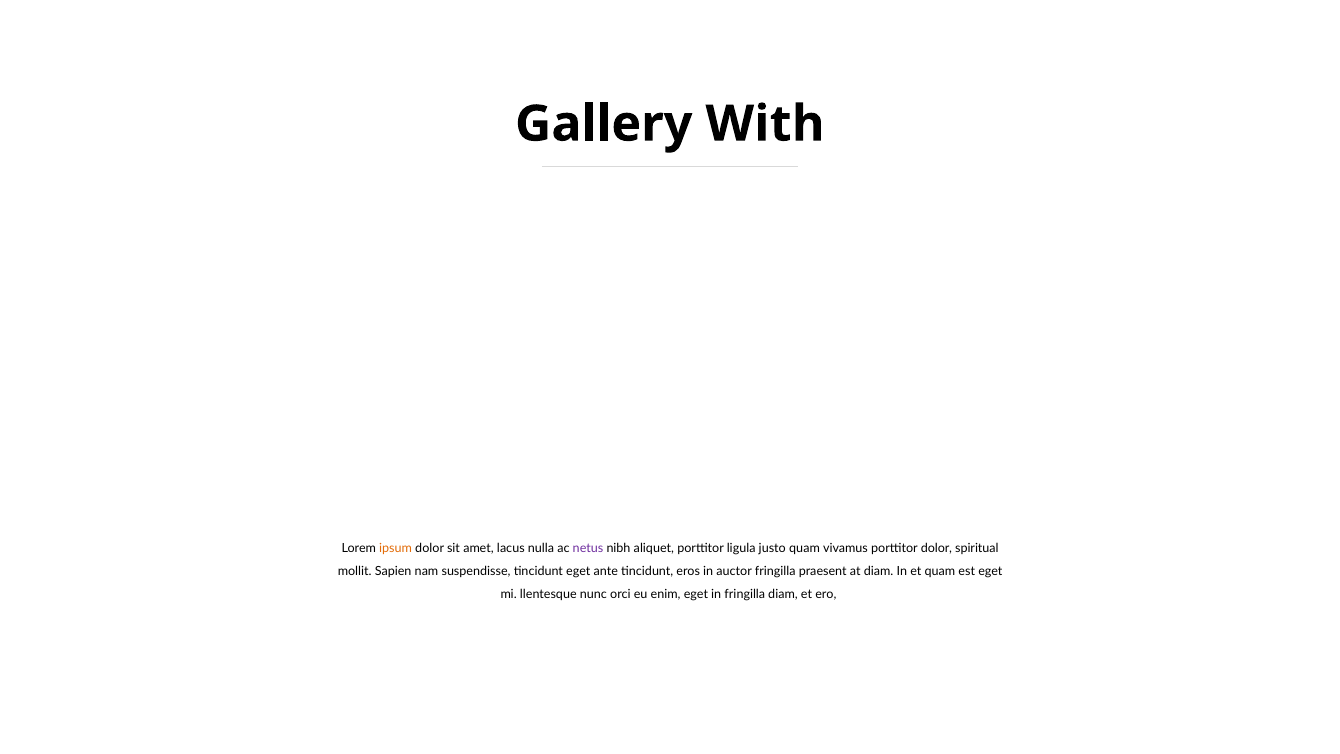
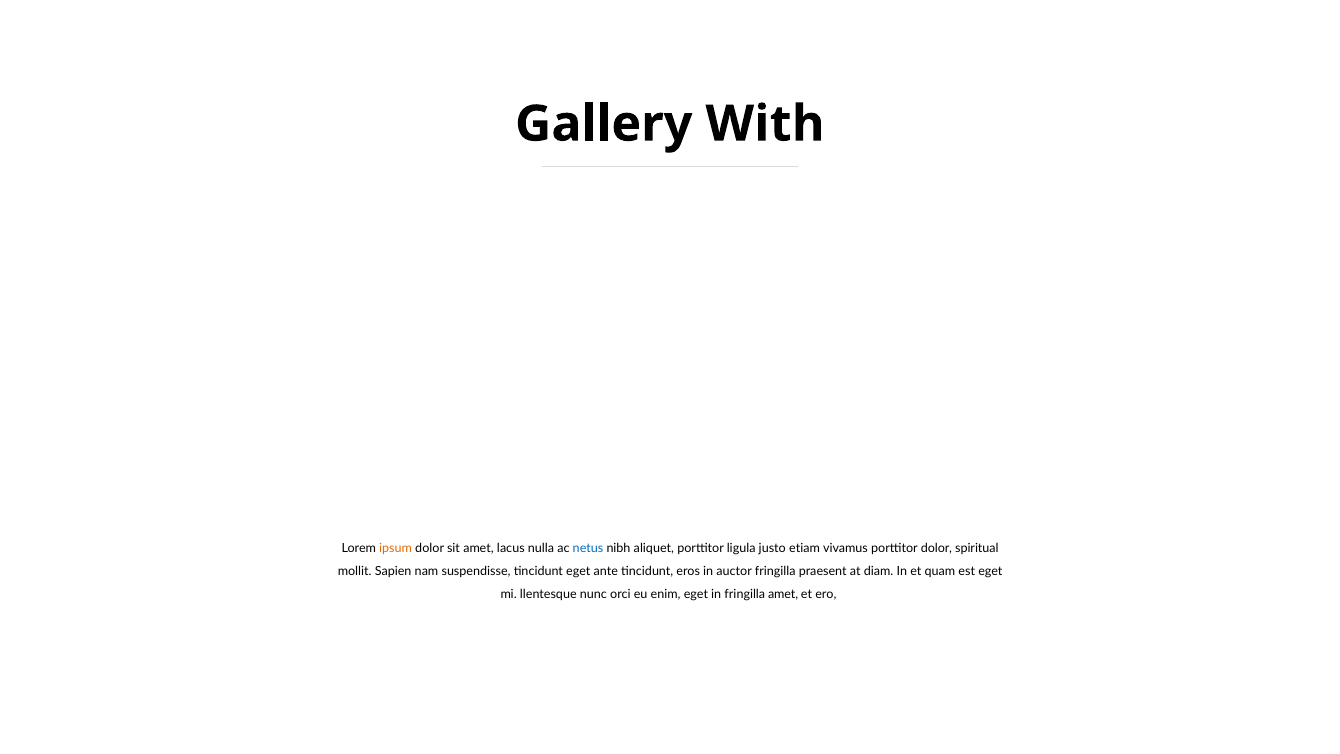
netus colour: purple -> blue
justo quam: quam -> etiam
fringilla diam: diam -> amet
